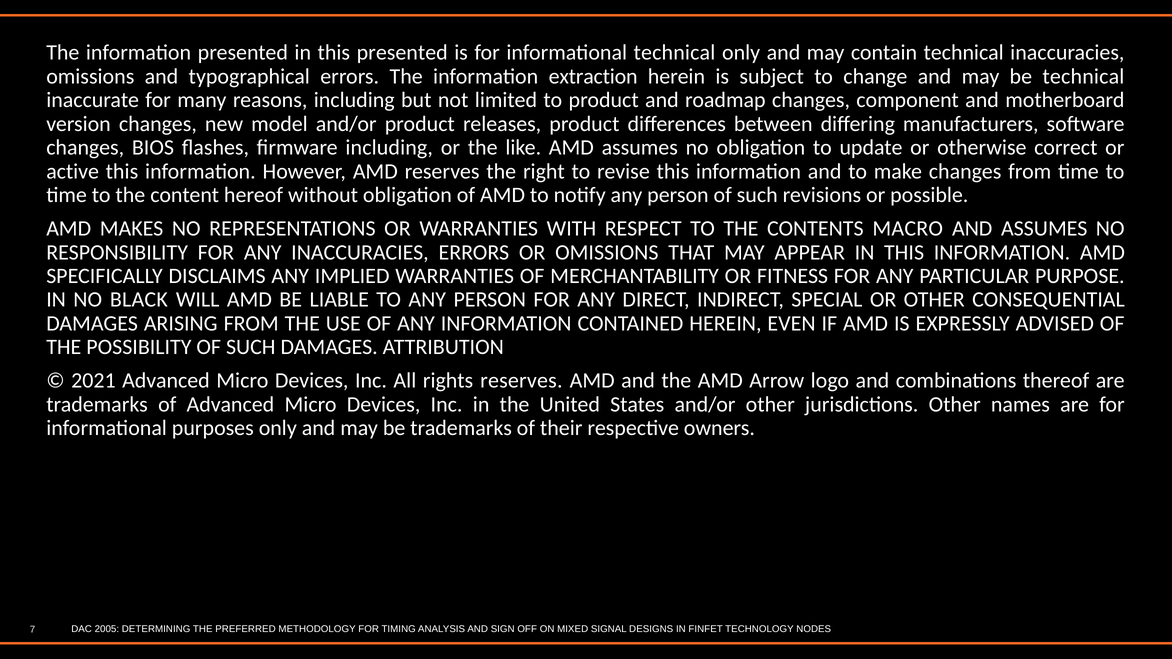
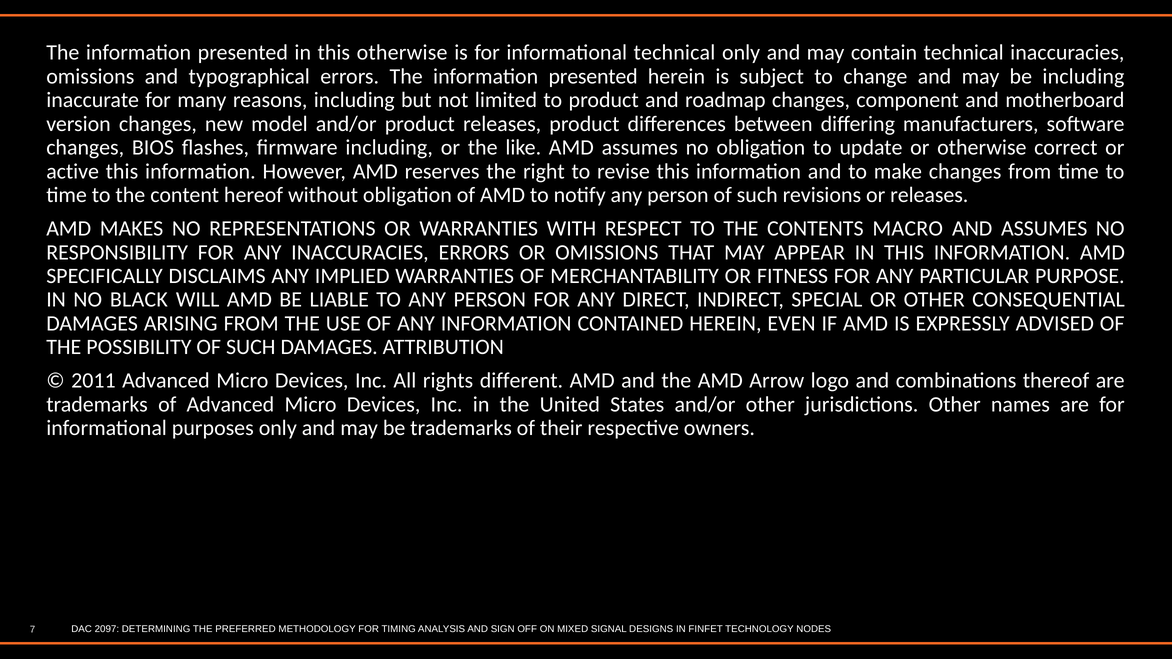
this presented: presented -> otherwise
errors The information extraction: extraction -> presented
be technical: technical -> including
or possible: possible -> releases
2021: 2021 -> 2011
rights reserves: reserves -> different
2005: 2005 -> 2097
